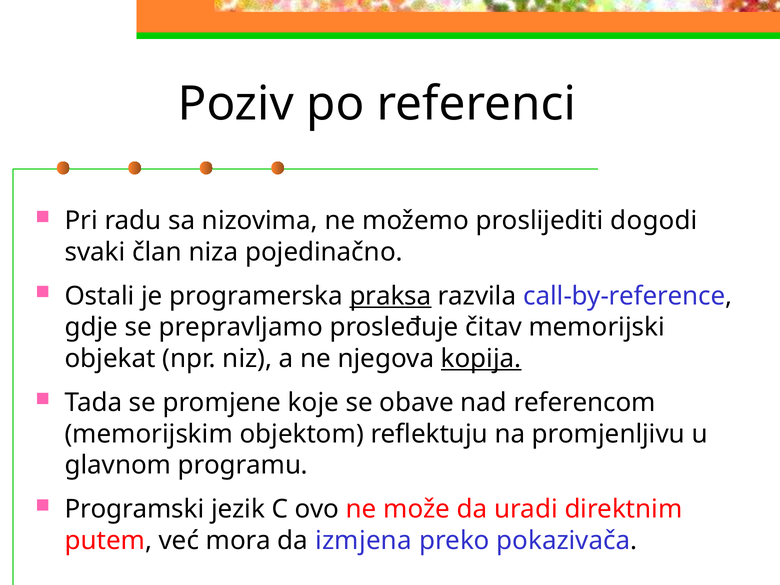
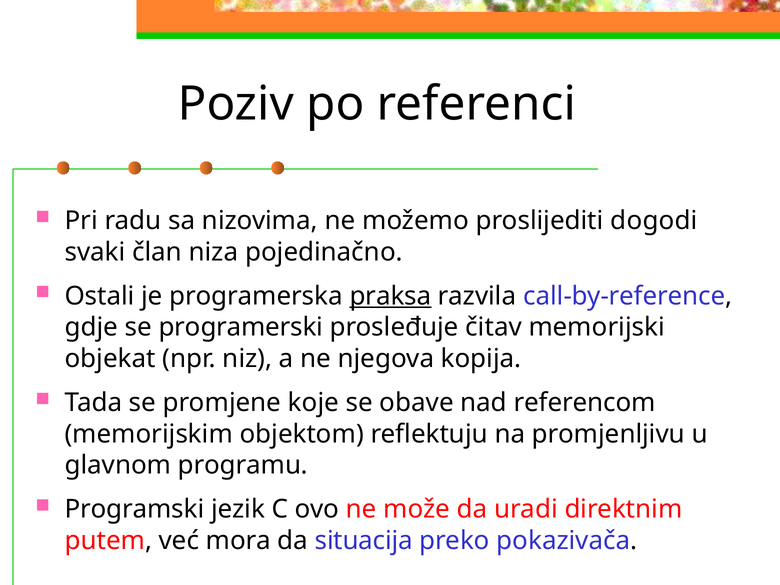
prepravljamo: prepravljamo -> programerski
kopija underline: present -> none
izmjena: izmjena -> situacija
